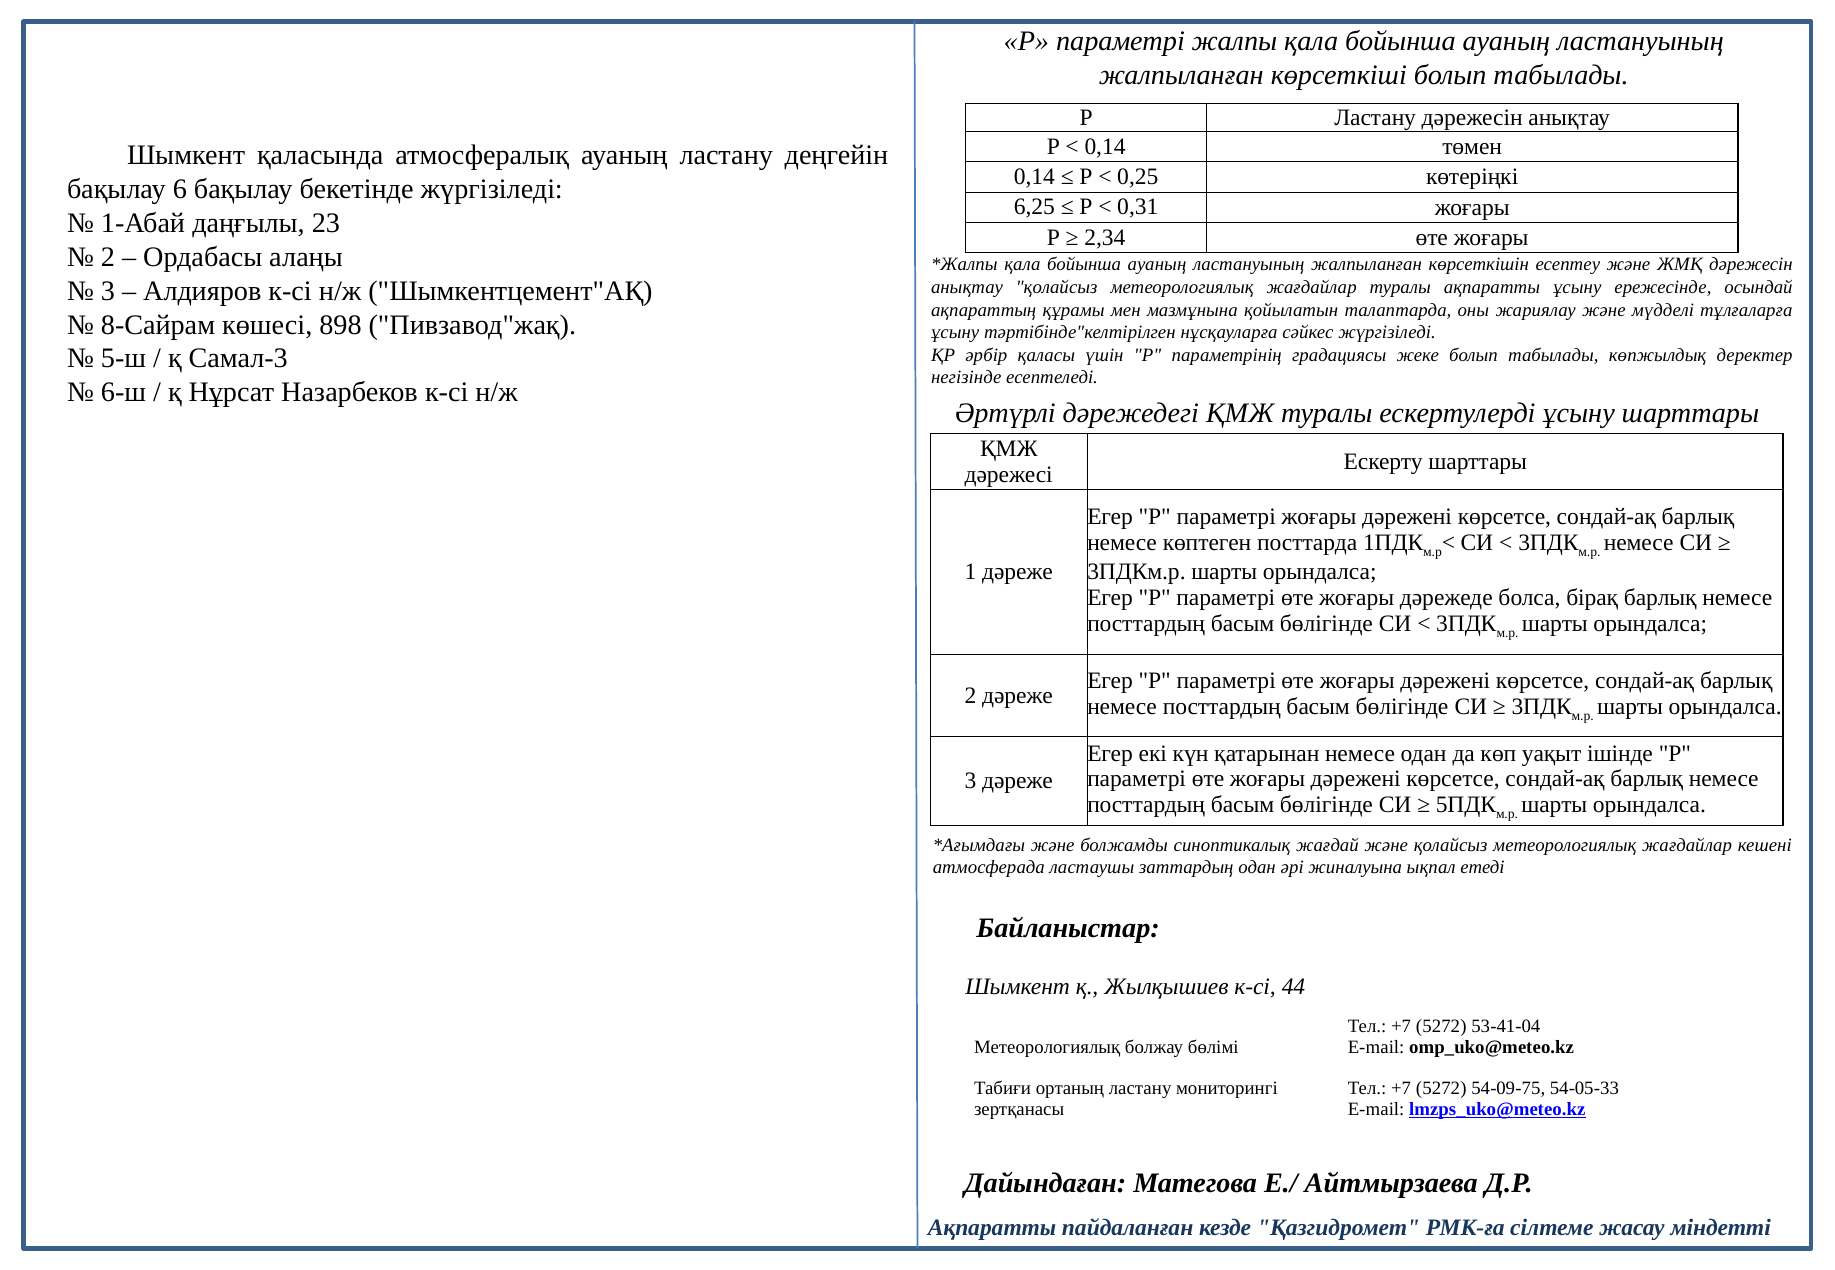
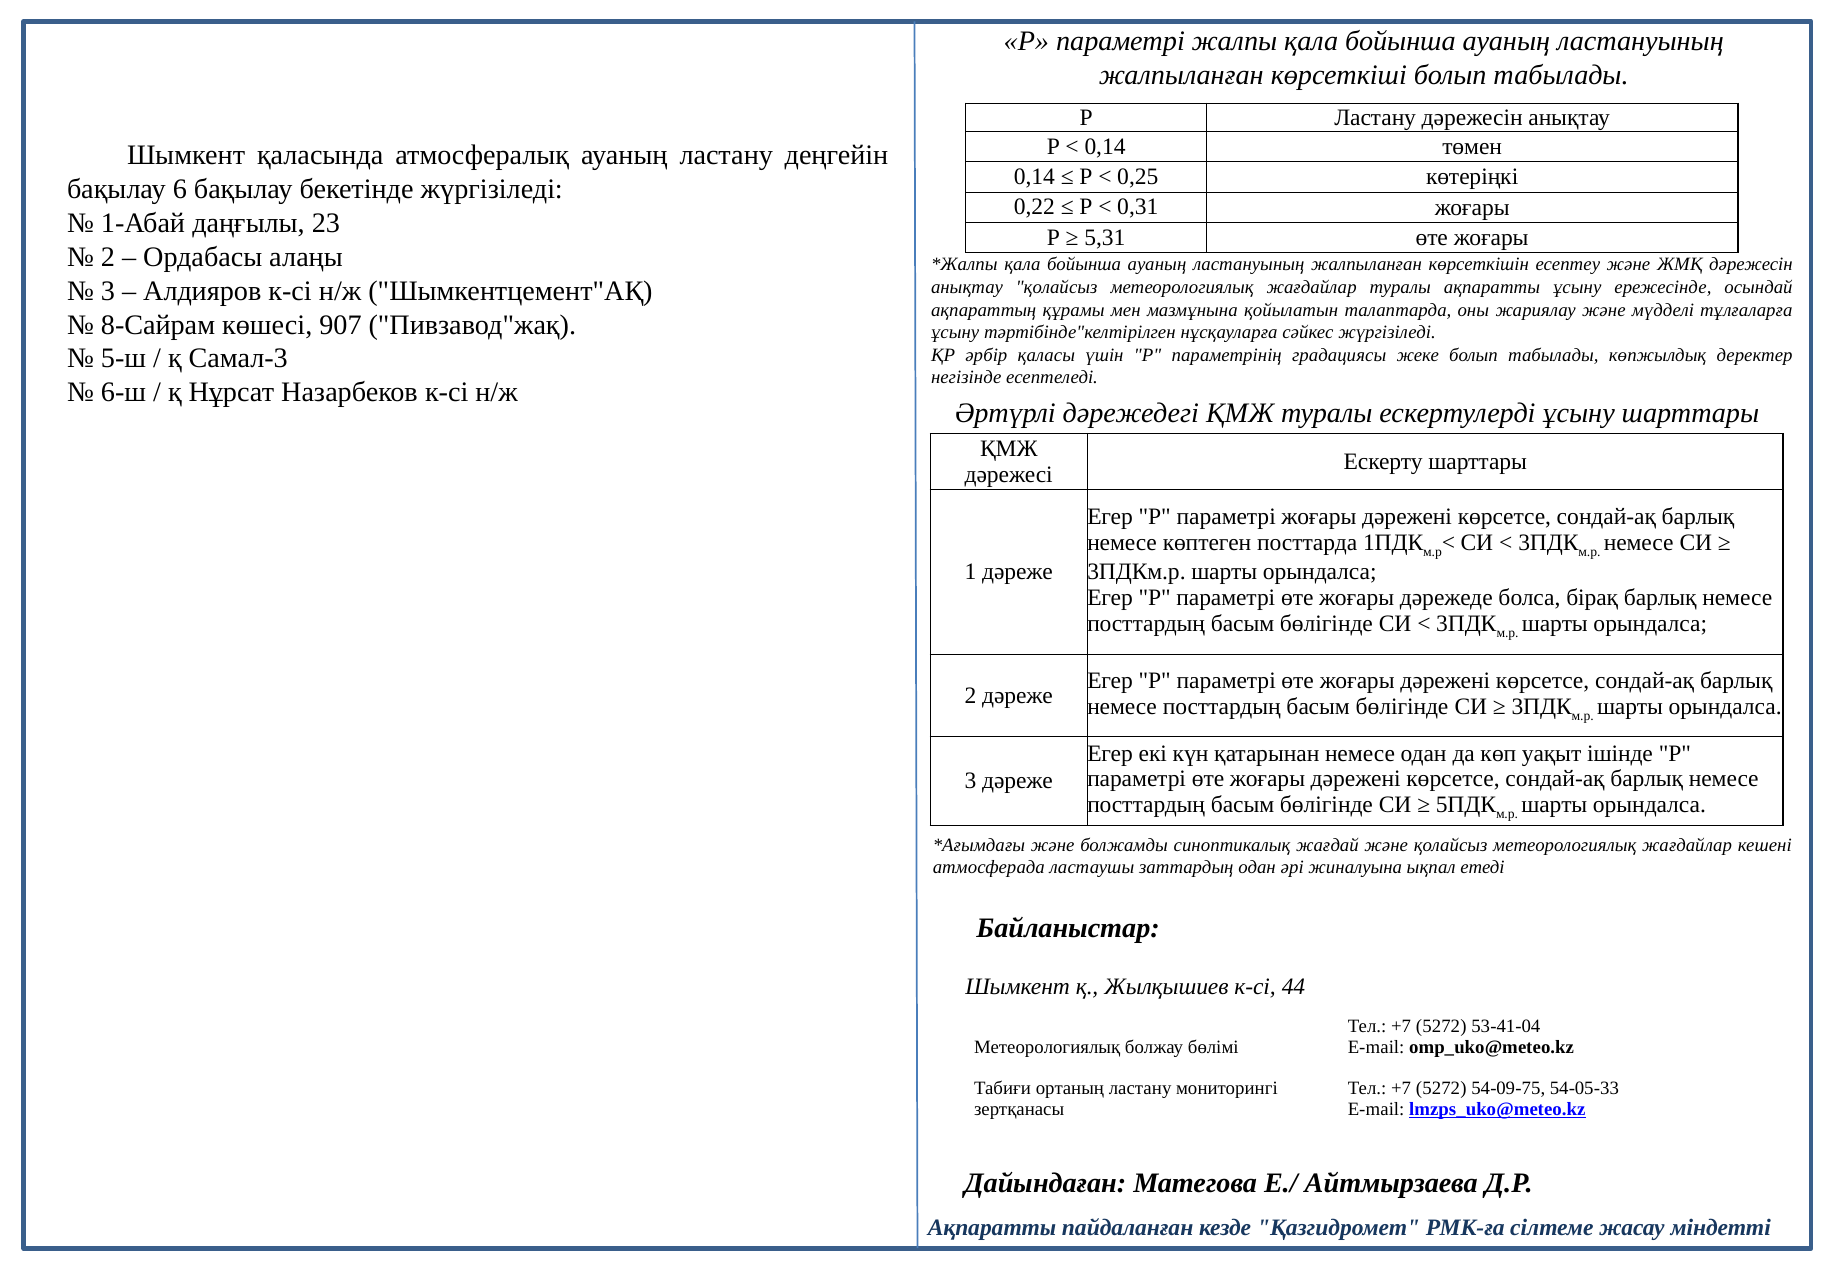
6,25: 6,25 -> 0,22
2,34: 2,34 -> 5,31
898: 898 -> 907
